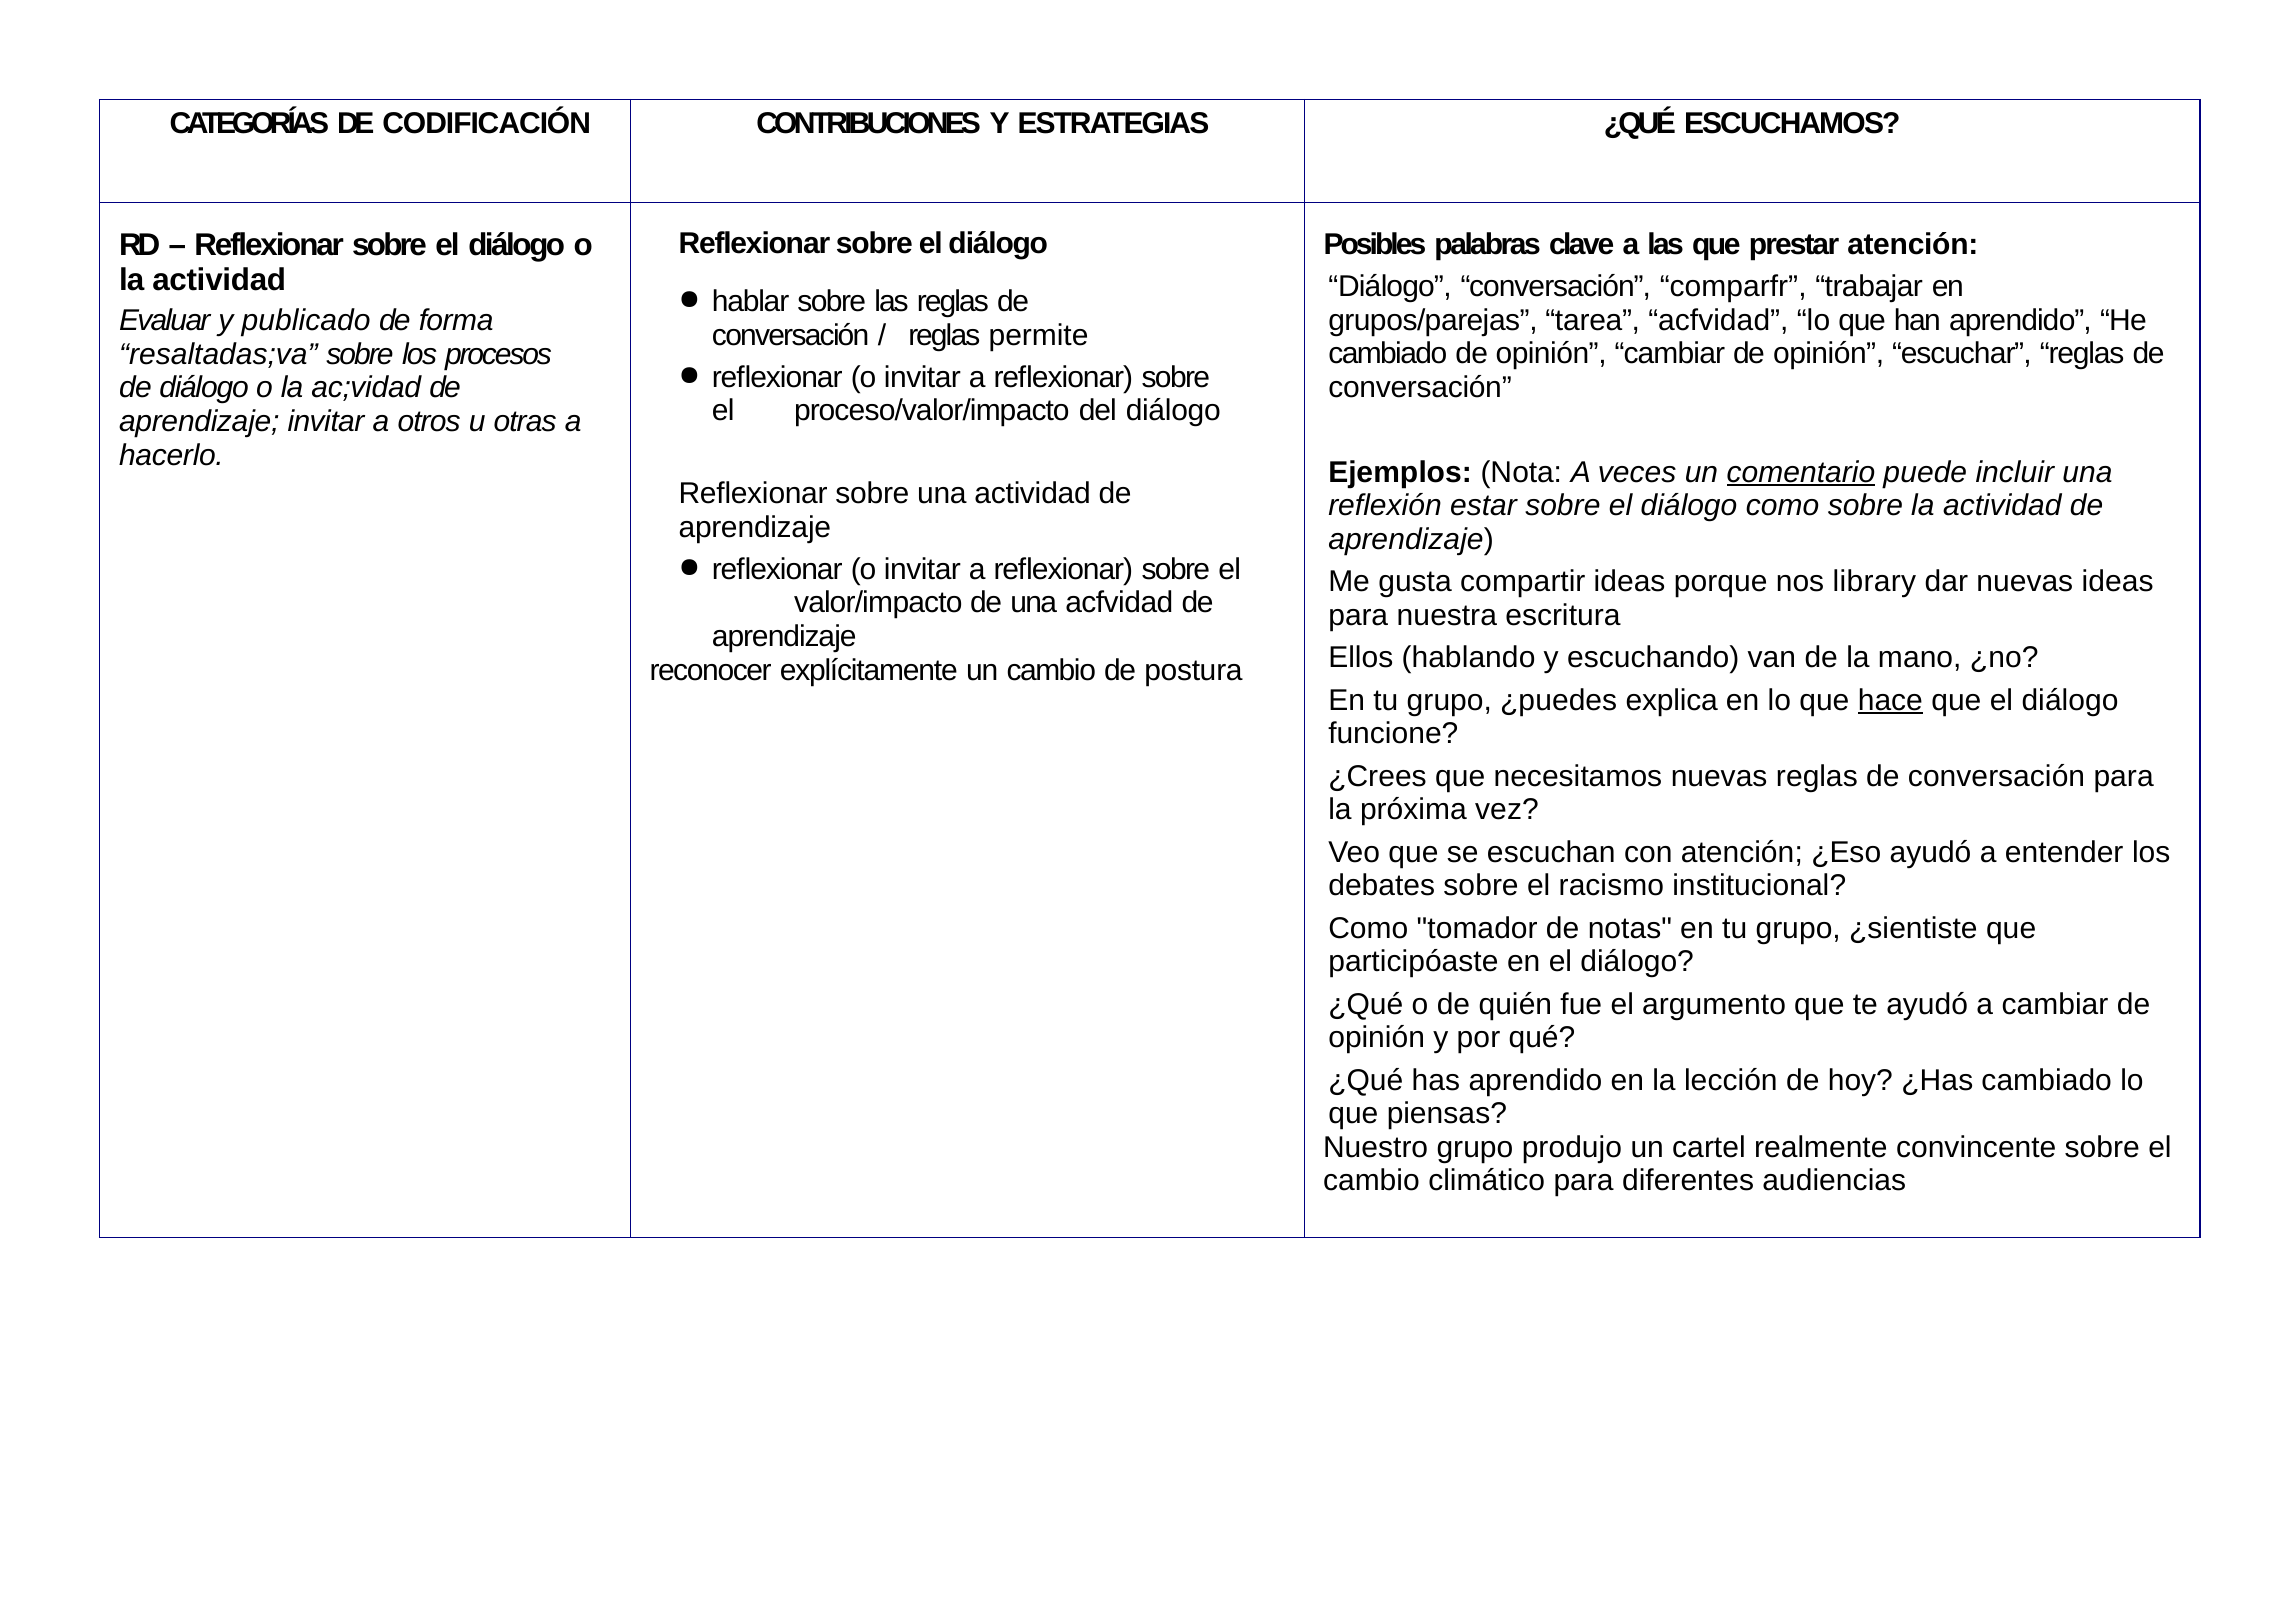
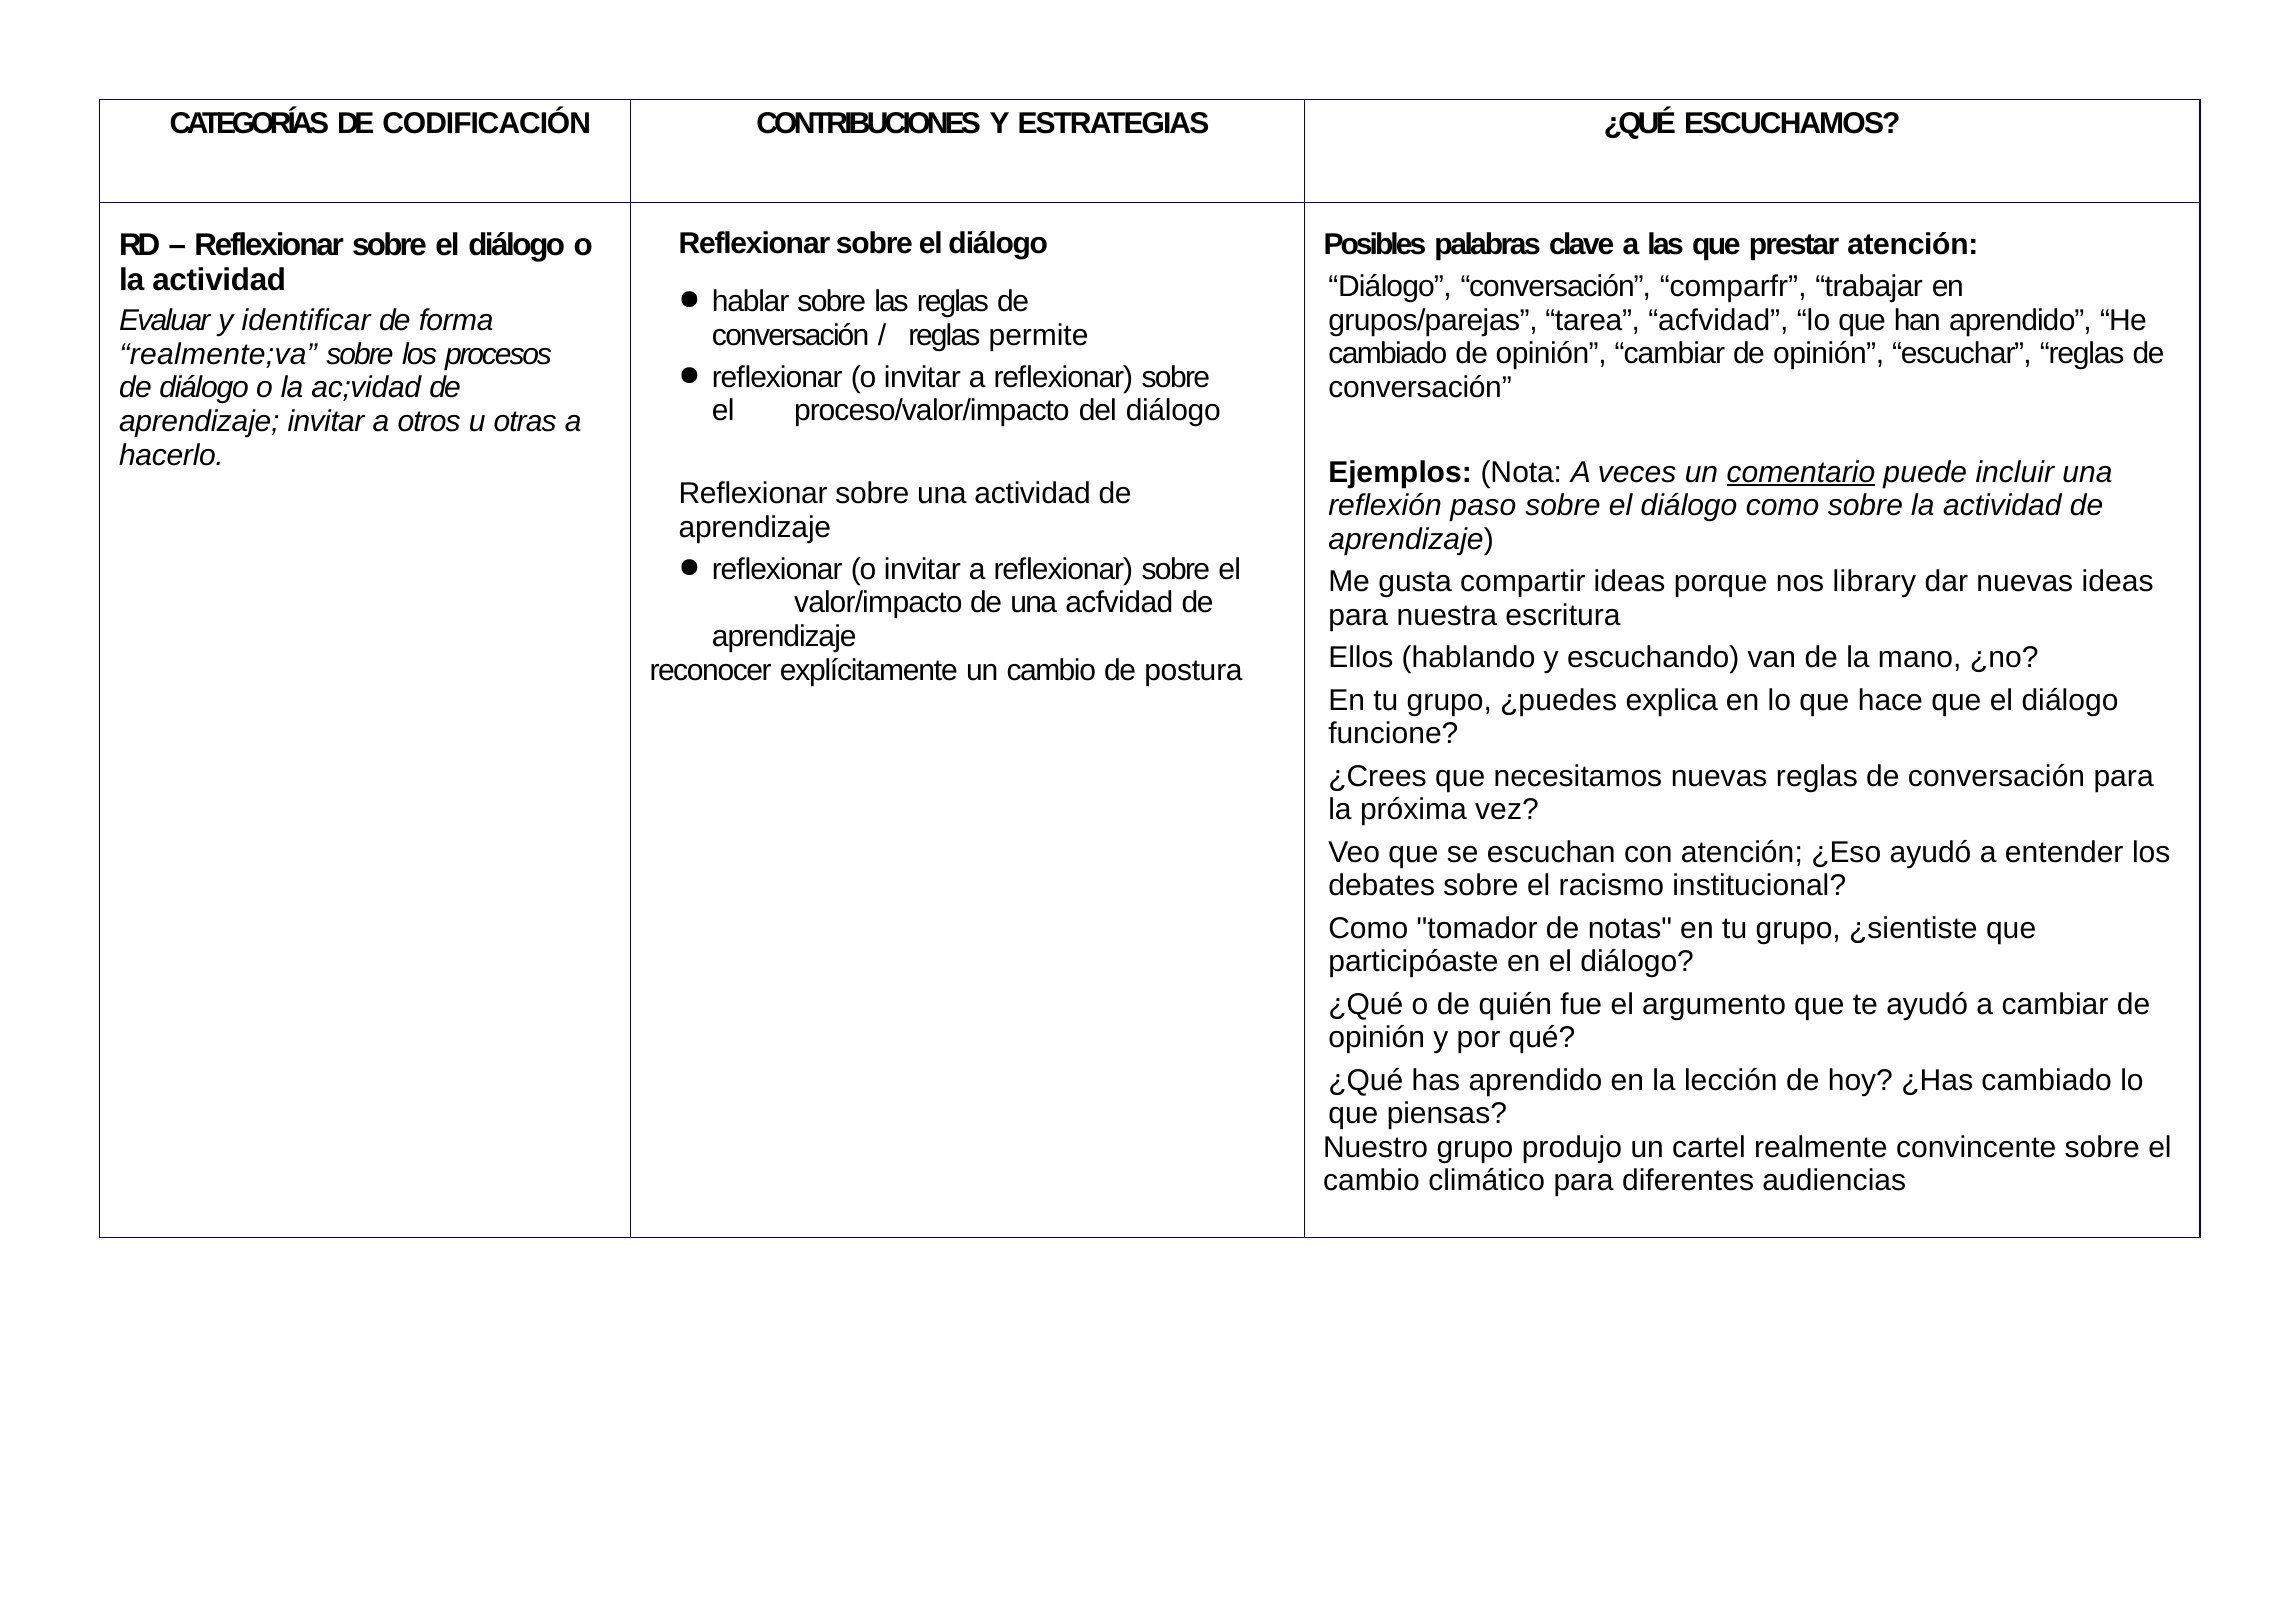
publicado: publicado -> identificar
resaltadas;va: resaltadas;va -> realmente;va
estar: estar -> paso
hace underline: present -> none
